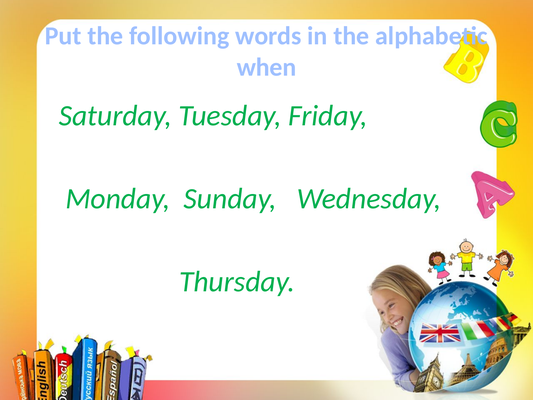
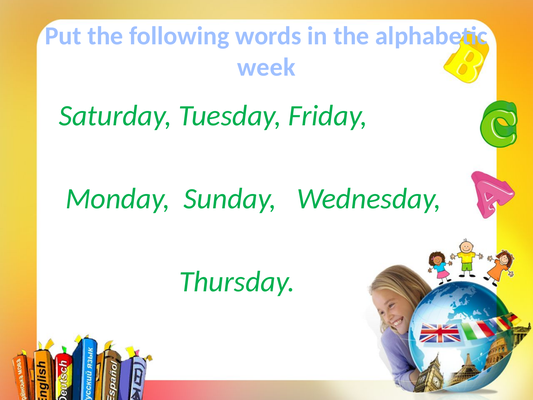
when: when -> week
